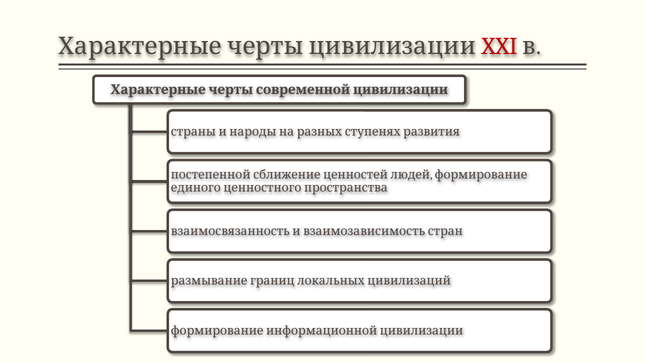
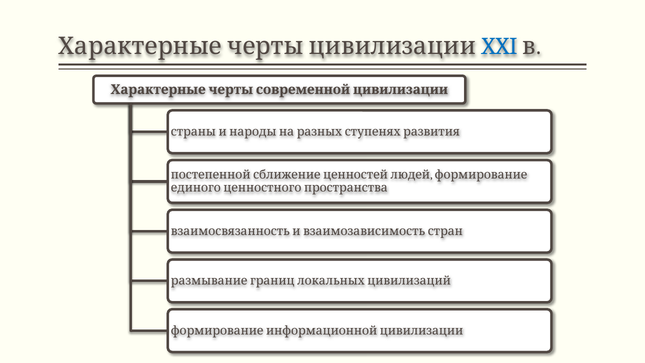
XXI colour: red -> blue
